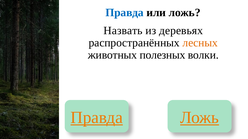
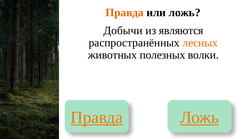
Правда at (125, 13) colour: blue -> orange
Назвать: Назвать -> Добычи
деревьях: деревьях -> являются
